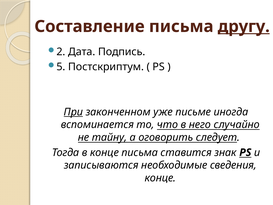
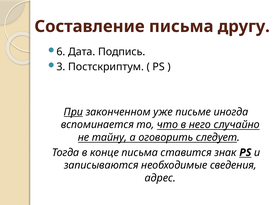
другу underline: present -> none
2: 2 -> 6
5: 5 -> 3
конце at (160, 178): конце -> адрес
